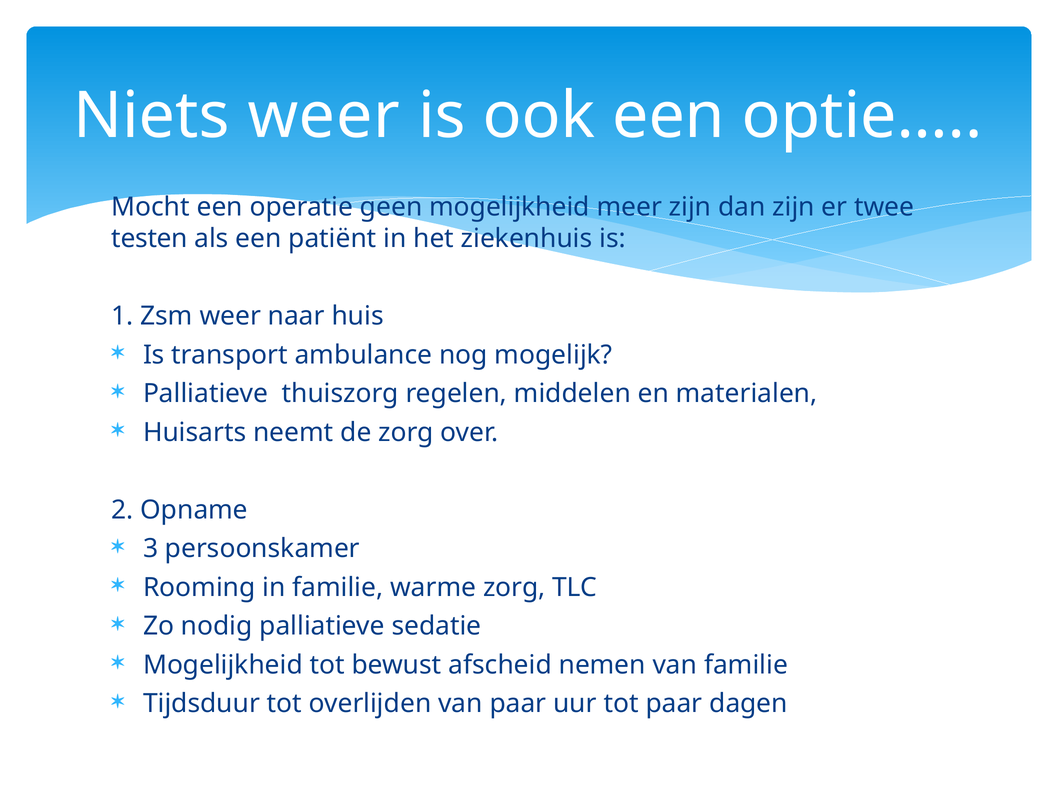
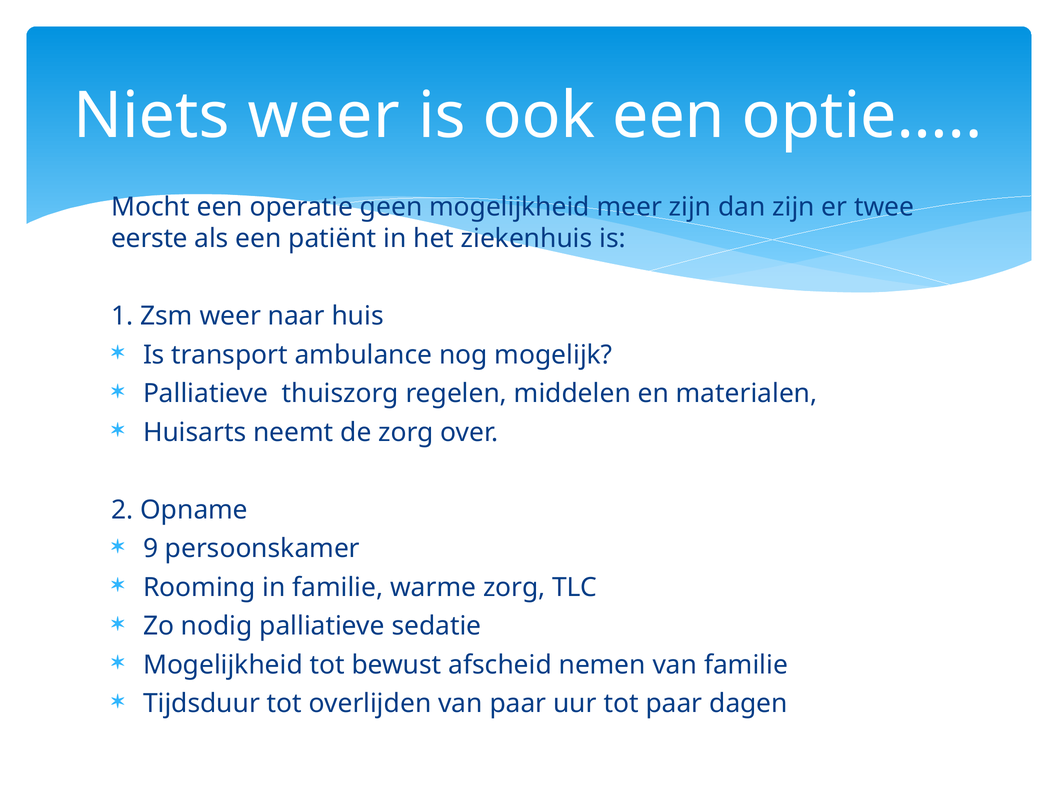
testen: testen -> eerste
3: 3 -> 9
